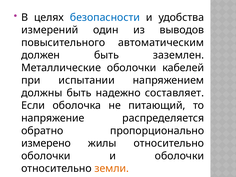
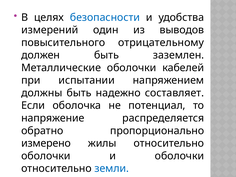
автоматическим: автоматическим -> отрицательному
питающий: питающий -> потенциал
земли colour: orange -> blue
